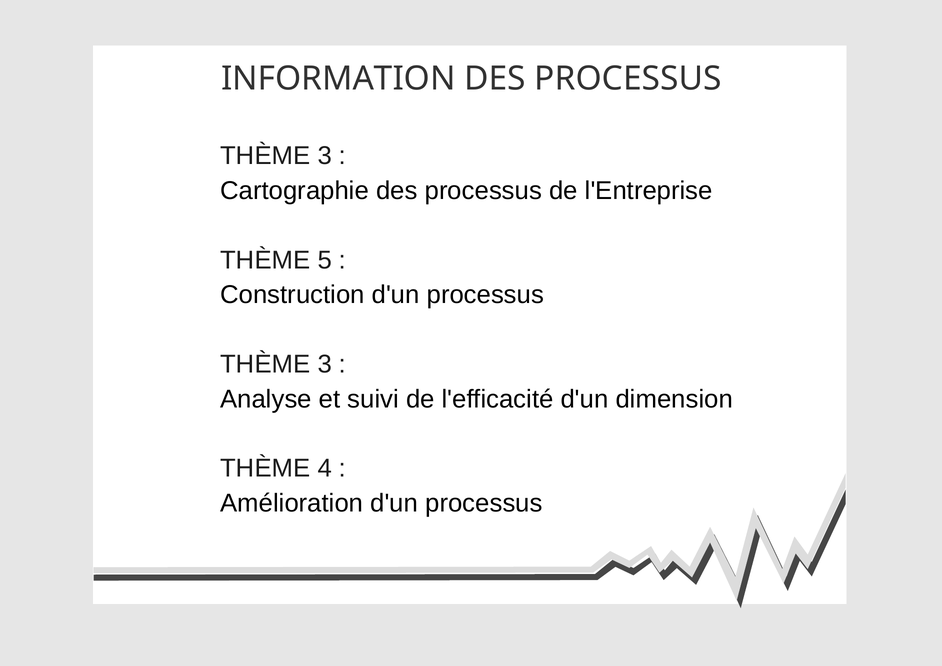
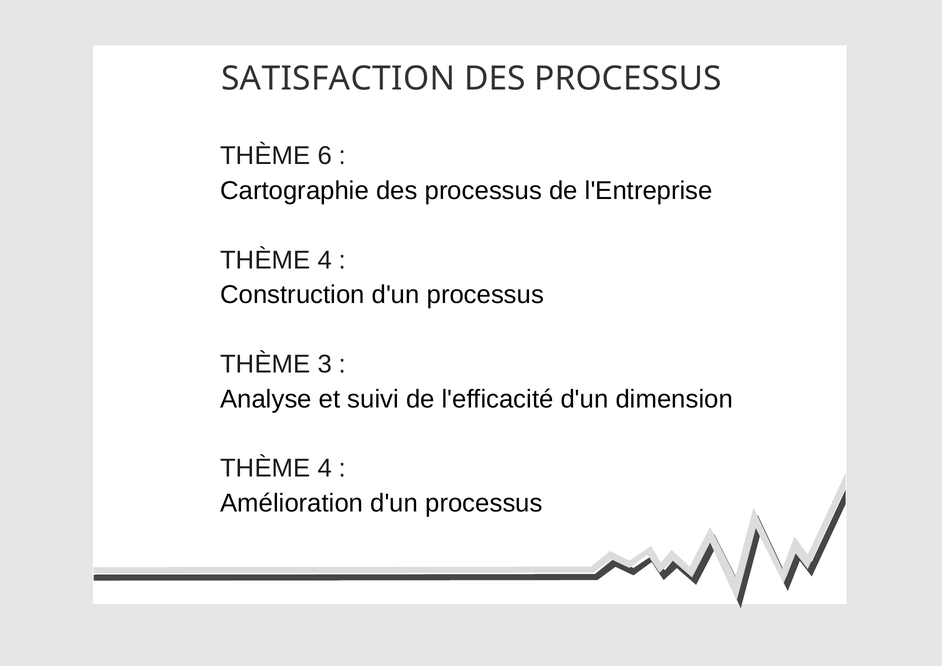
INFORMATION: INFORMATION -> SATISFACTION
3 at (325, 156): 3 -> 6
5 at (325, 260): 5 -> 4
